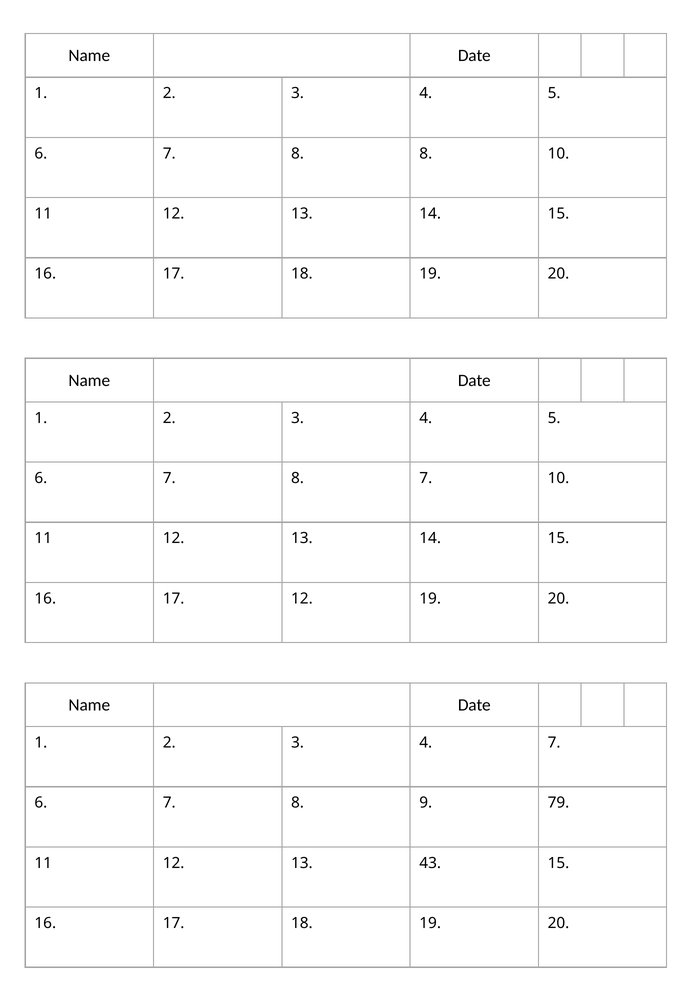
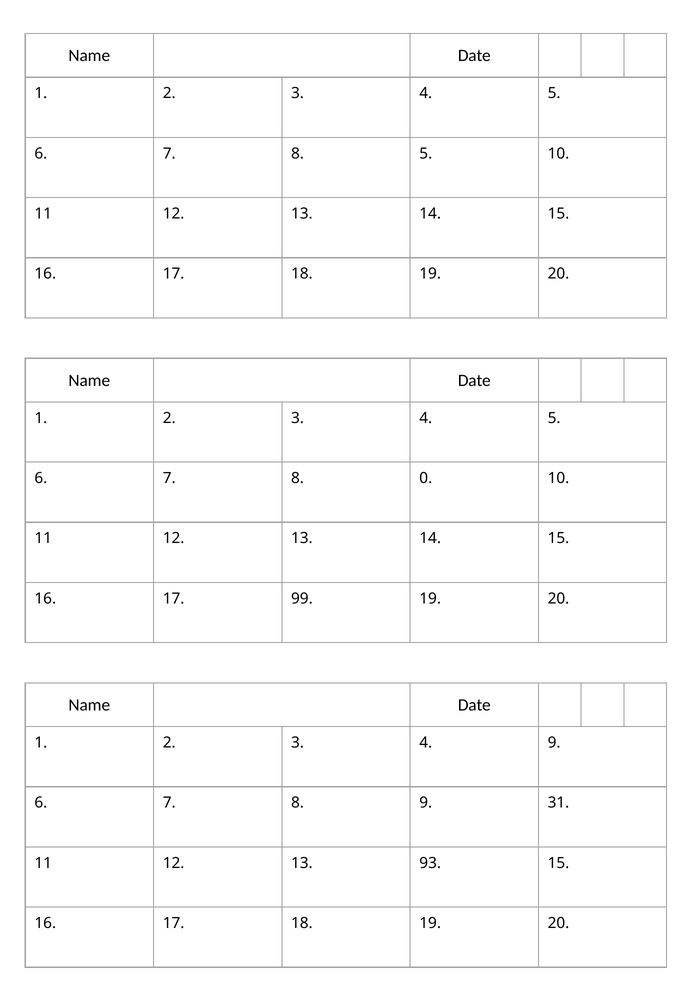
8 8: 8 -> 5
8 7: 7 -> 0
17 12: 12 -> 99
4 7: 7 -> 9
79: 79 -> 31
43: 43 -> 93
